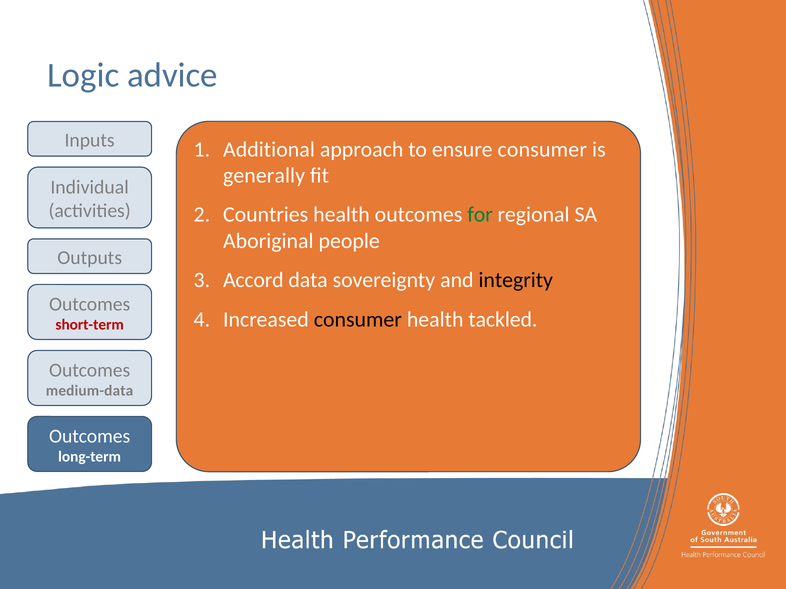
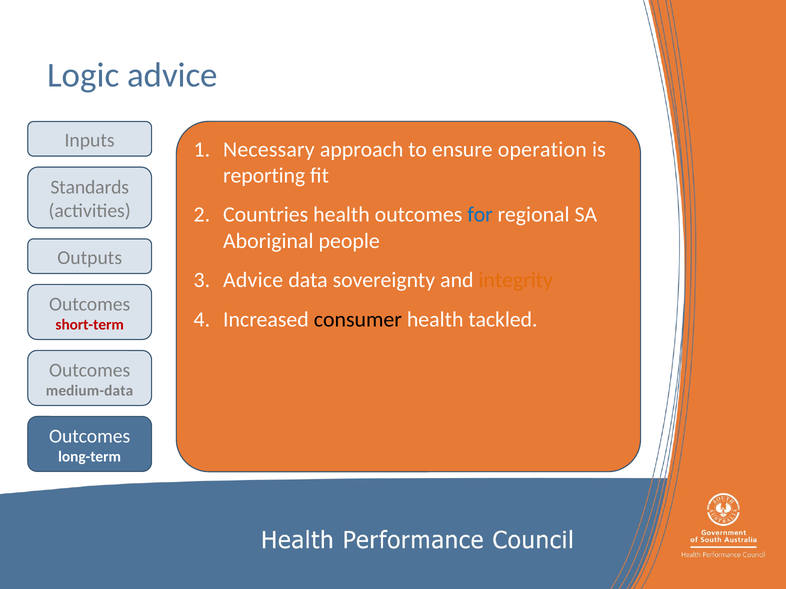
Additional: Additional -> Necessary
ensure consumer: consumer -> operation
generally: generally -> reporting
Individual: Individual -> Standards
for colour: green -> blue
Accord at (253, 280): Accord -> Advice
integrity colour: black -> orange
